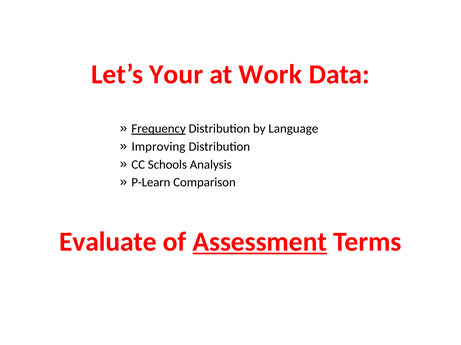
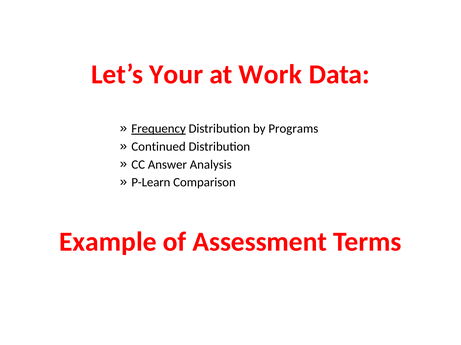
Language: Language -> Programs
Improving: Improving -> Continued
Schools: Schools -> Answer
Evaluate: Evaluate -> Example
Assessment underline: present -> none
